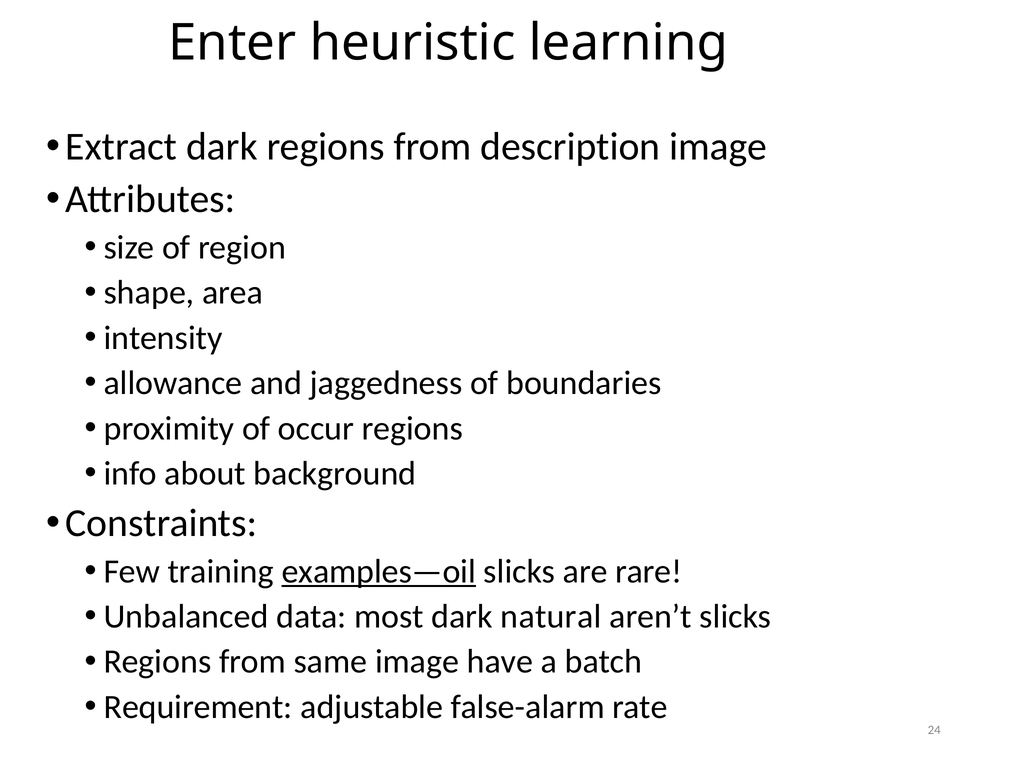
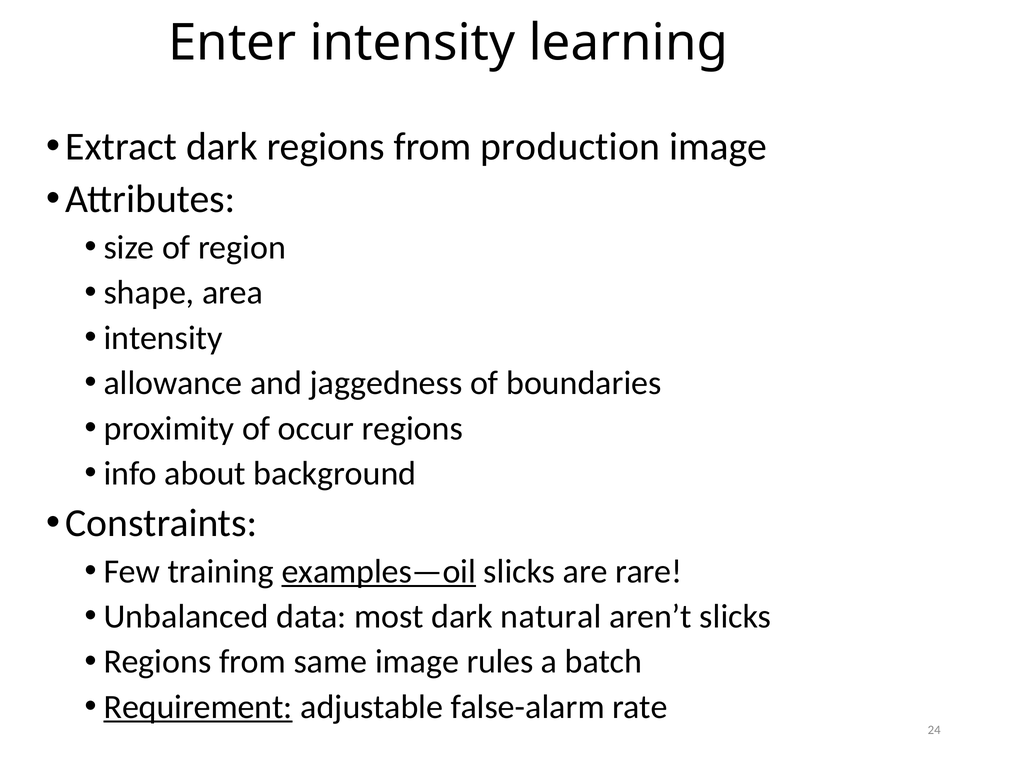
Enter heuristic: heuristic -> intensity
description: description -> production
have: have -> rules
Requirement underline: none -> present
